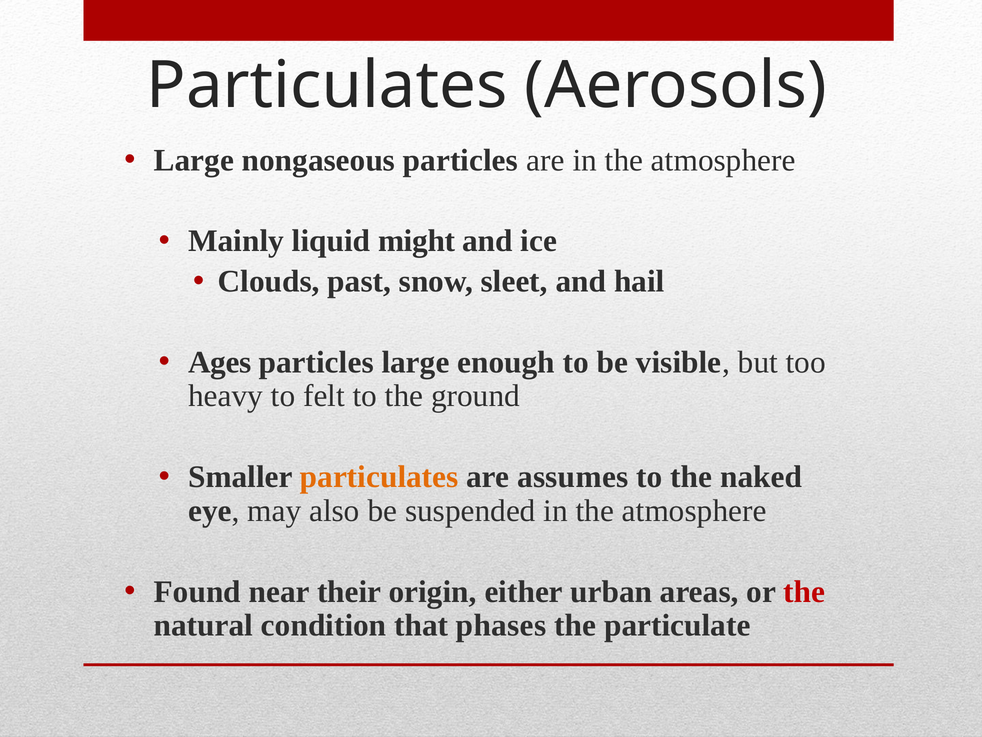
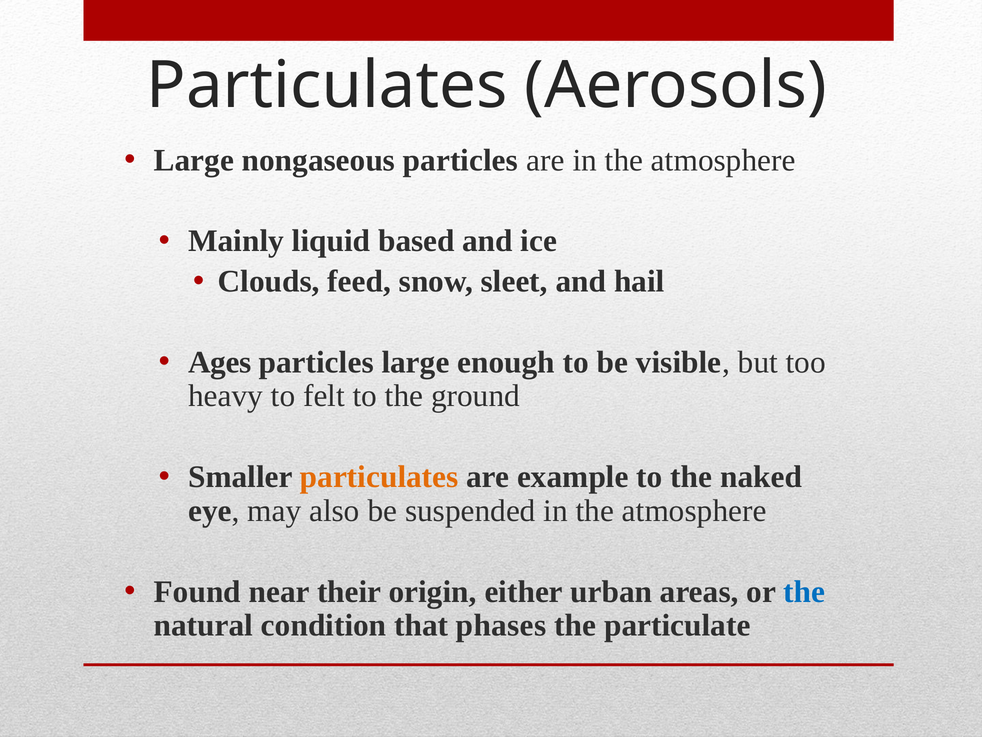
might: might -> based
past: past -> feed
assumes: assumes -> example
the at (804, 591) colour: red -> blue
